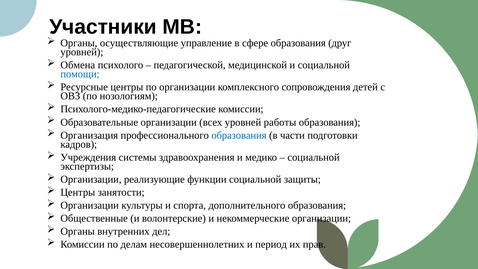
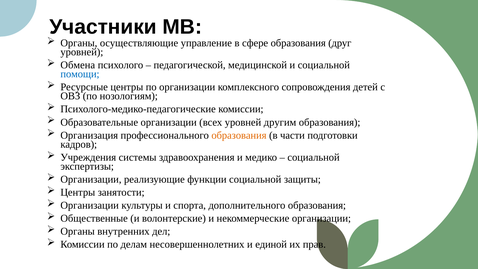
работы: работы -> другим
образования at (239, 135) colour: blue -> orange
период: период -> единой
